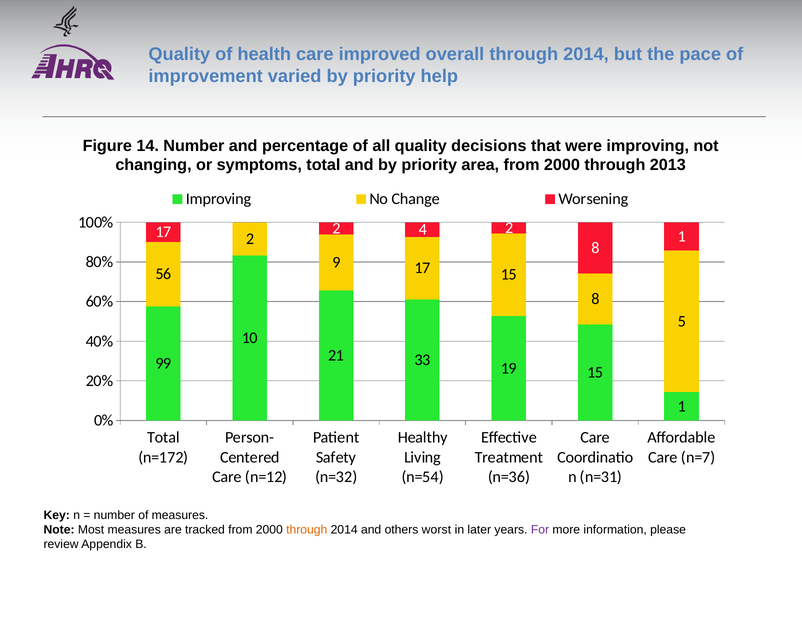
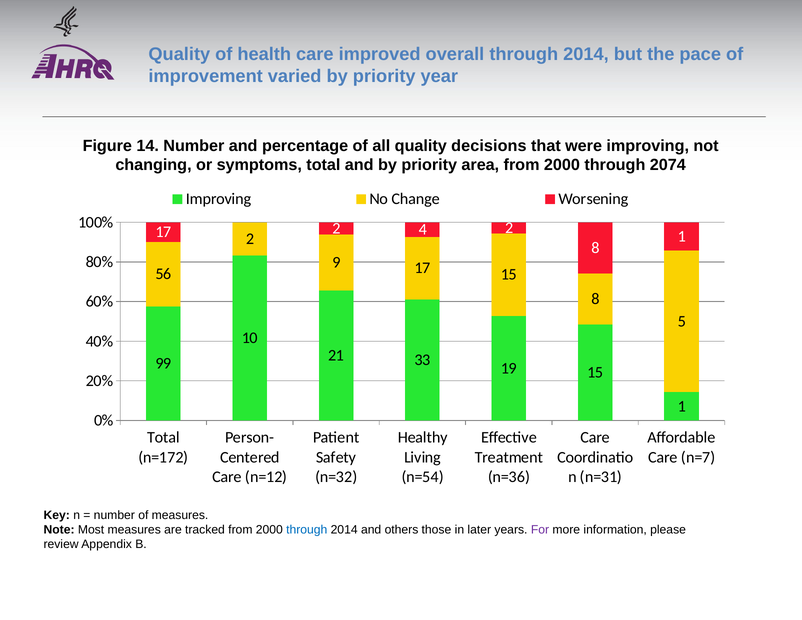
help: help -> year
2013: 2013 -> 2074
through at (307, 529) colour: orange -> blue
worst: worst -> those
